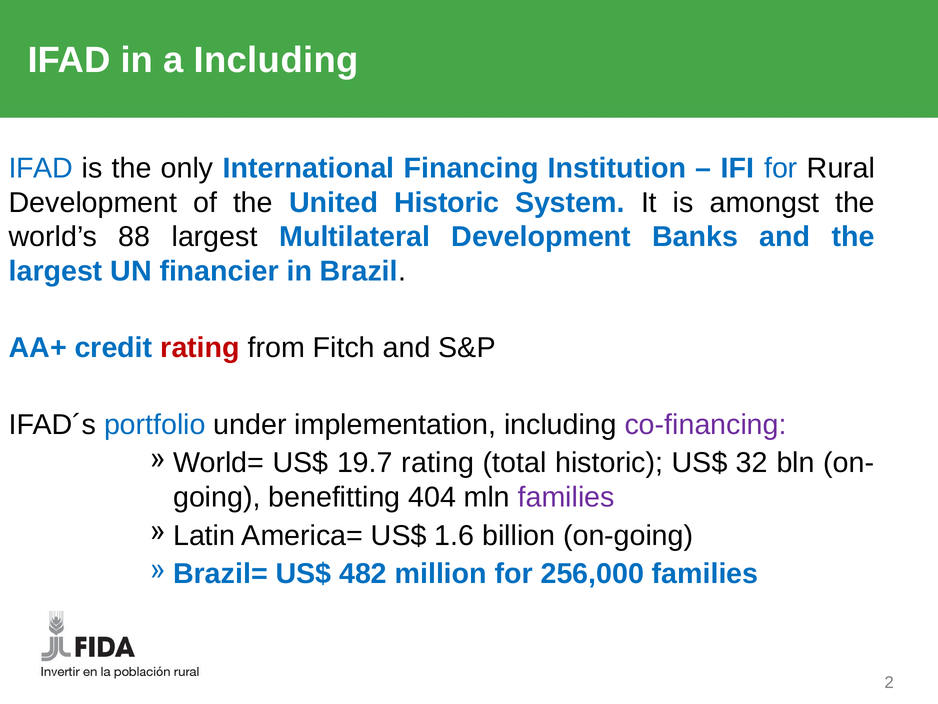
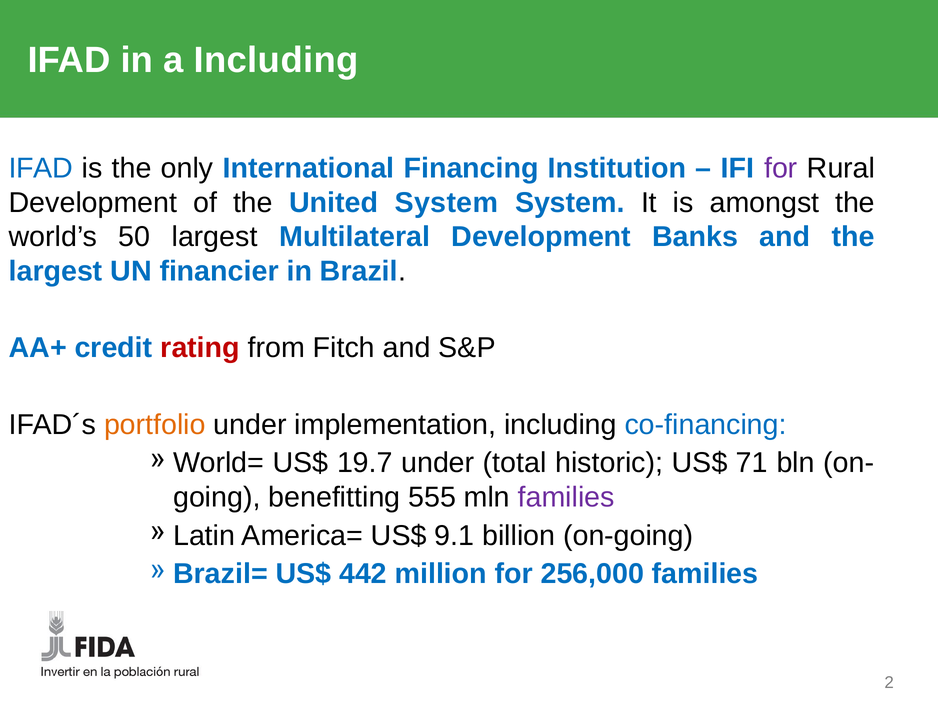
for at (781, 168) colour: blue -> purple
United Historic: Historic -> System
88: 88 -> 50
portfolio colour: blue -> orange
co-financing colour: purple -> blue
19.7 rating: rating -> under
32: 32 -> 71
404: 404 -> 555
1.6: 1.6 -> 9.1
482: 482 -> 442
